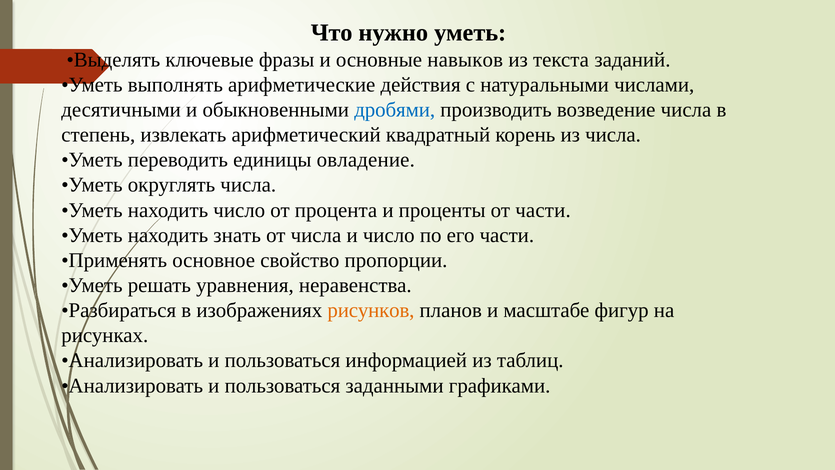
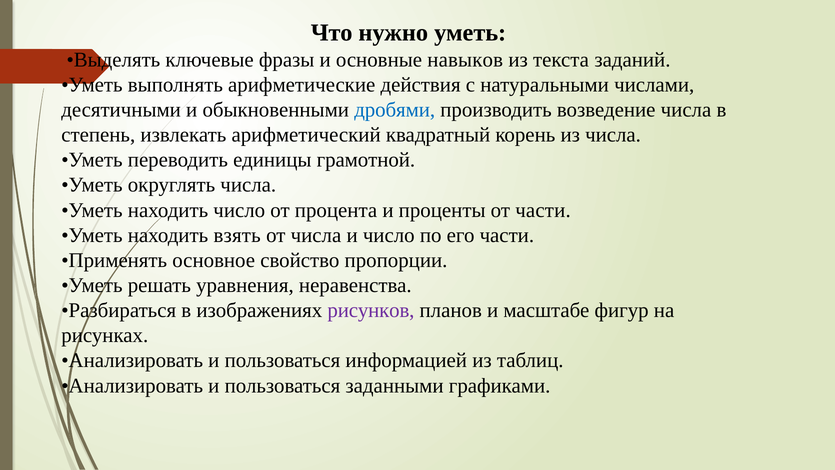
овладение: овладение -> грамотной
знать: знать -> взять
рисунков colour: orange -> purple
